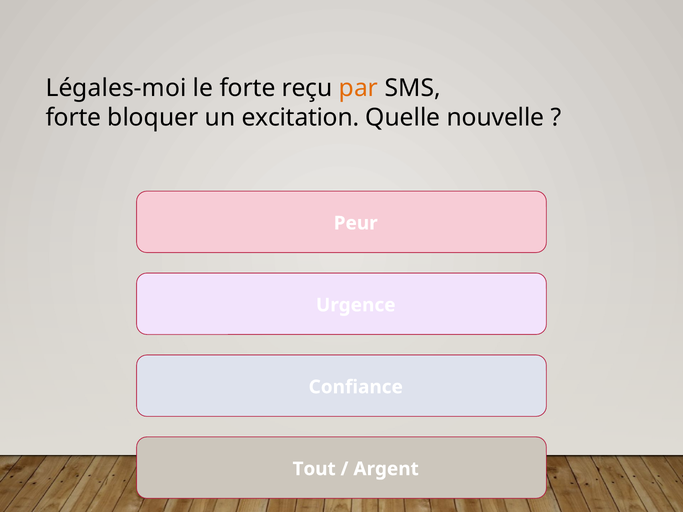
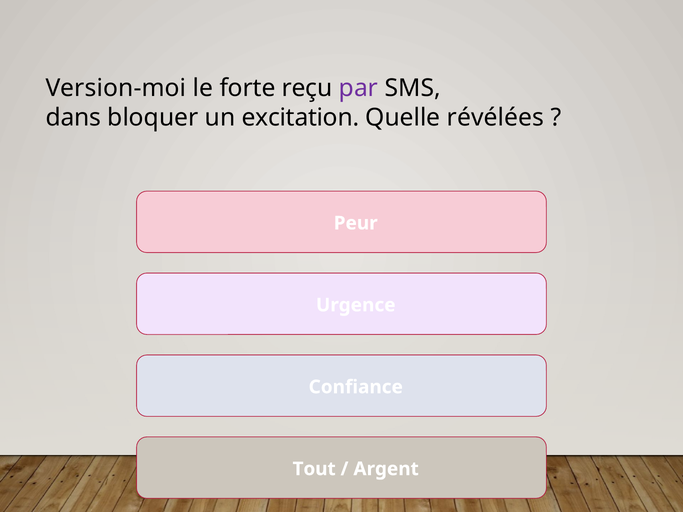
Légales-moi: Légales-moi -> Version-moi
par colour: orange -> purple
forte at (73, 118): forte -> dans
nouvelle: nouvelle -> révélées
